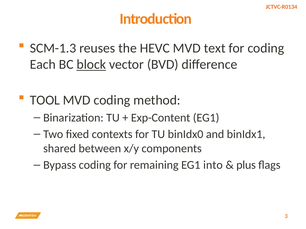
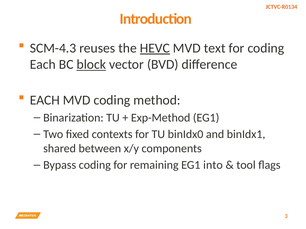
SCM-1.3: SCM-1.3 -> SCM-4.3
HEVC underline: none -> present
TOOL at (45, 100): TOOL -> EACH
Exp-Content: Exp-Content -> Exp-Method
plus: plus -> tool
